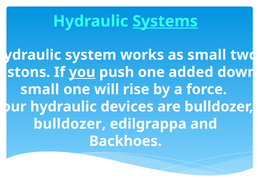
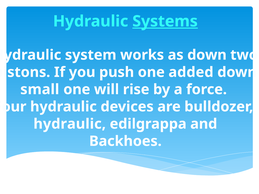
as small: small -> down
you underline: present -> none
bulldozer at (70, 124): bulldozer -> hydraulic
